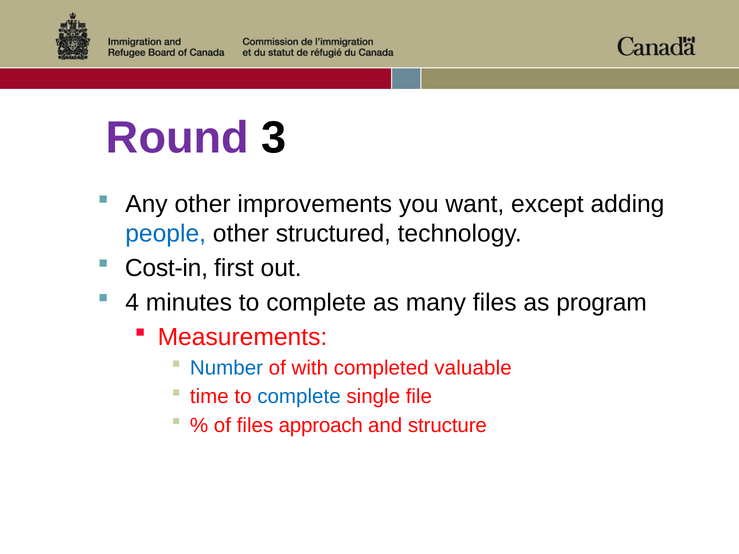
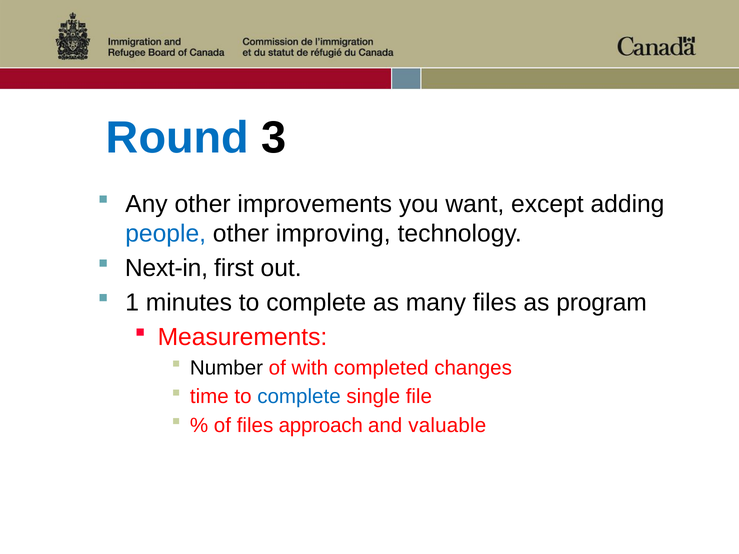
Round colour: purple -> blue
structured: structured -> improving
Cost-in: Cost-in -> Next-in
4: 4 -> 1
Number colour: blue -> black
valuable: valuable -> changes
structure: structure -> valuable
